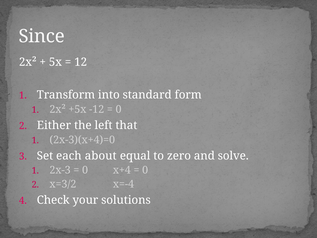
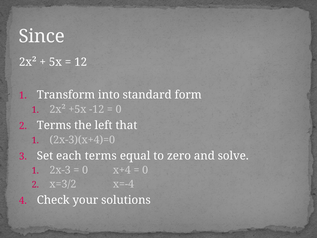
Either at (54, 125): Either -> Terms
each about: about -> terms
